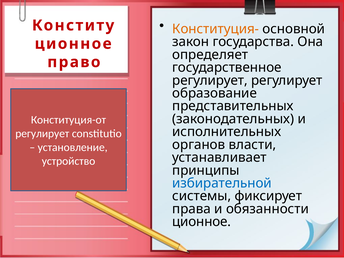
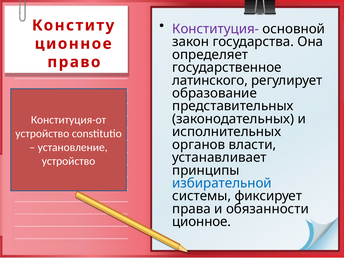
Конституция- colour: orange -> purple
регулирует at (210, 80): регулирует -> латинского
регулирует at (42, 134): регулирует -> устройство
